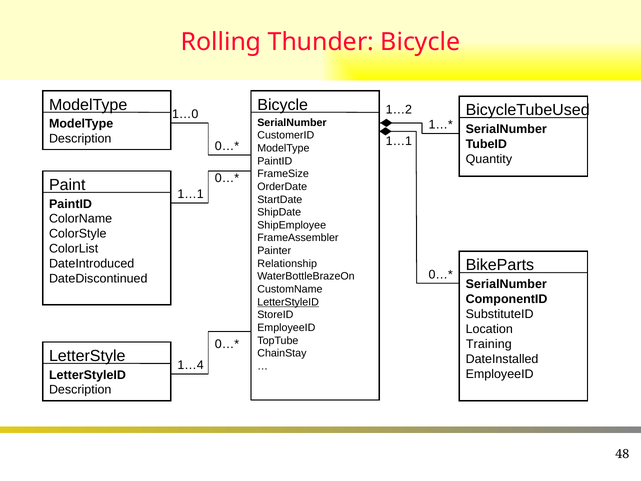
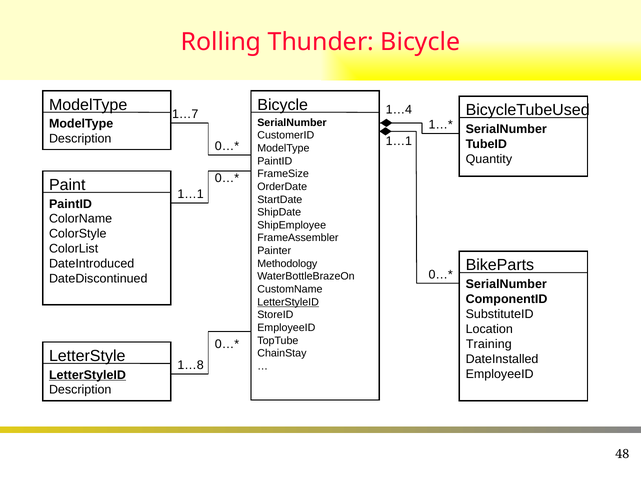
1…2: 1…2 -> 1…4
1…0: 1…0 -> 1…7
Relationship: Relationship -> Methodology
1…4: 1…4 -> 1…8
LetterStyleID at (87, 375) underline: none -> present
